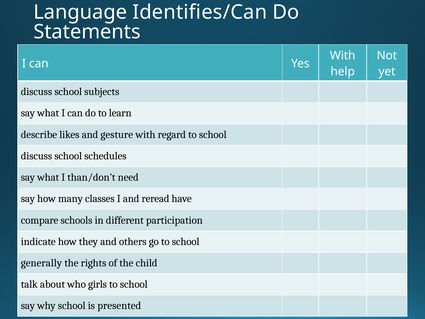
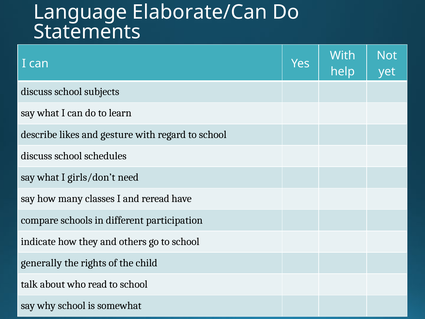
Identifies/Can: Identifies/Can -> Elaborate/Can
than/don’t: than/don’t -> girls/don’t
girls: girls -> read
presented: presented -> somewhat
